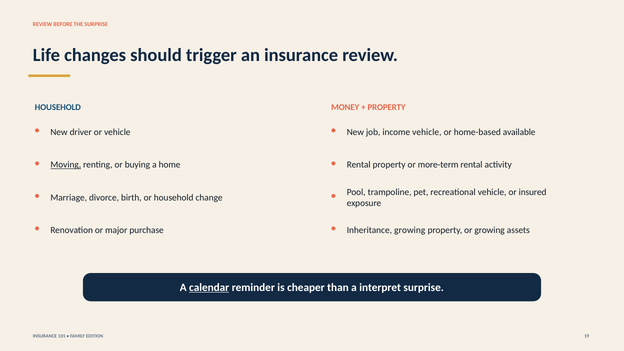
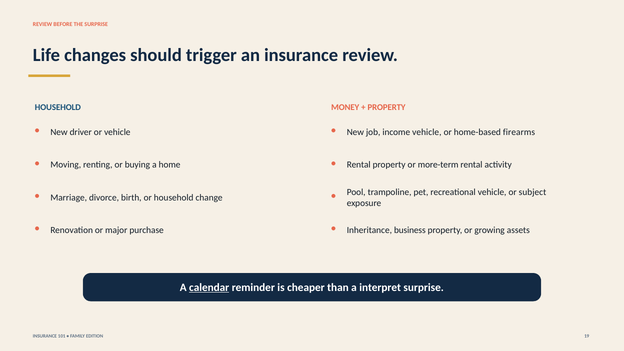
available: available -> firearms
Moving underline: present -> none
insured: insured -> subject
Inheritance growing: growing -> business
